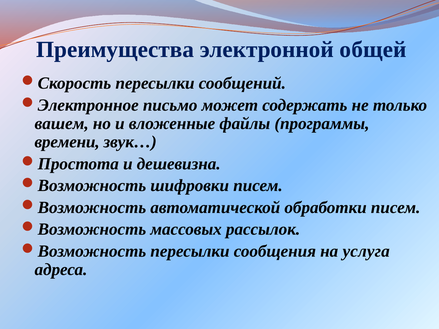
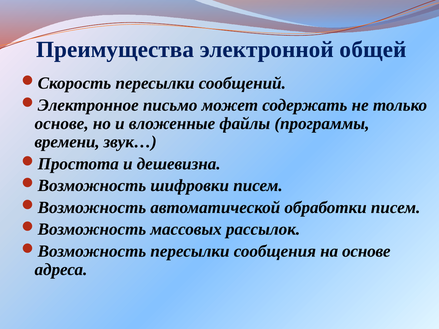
вашем at (62, 124): вашем -> основе
на услуга: услуга -> основе
